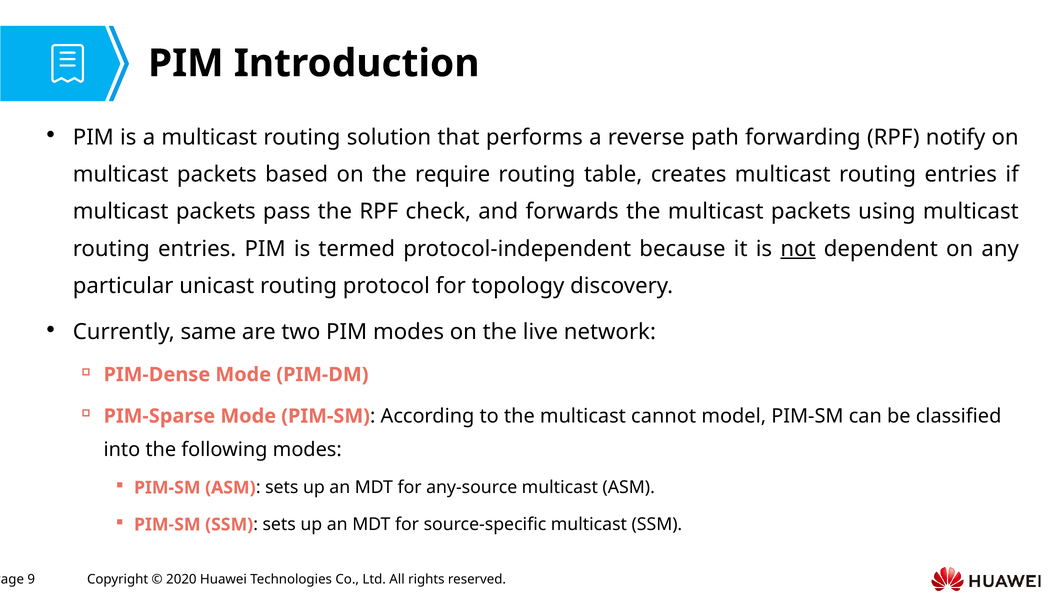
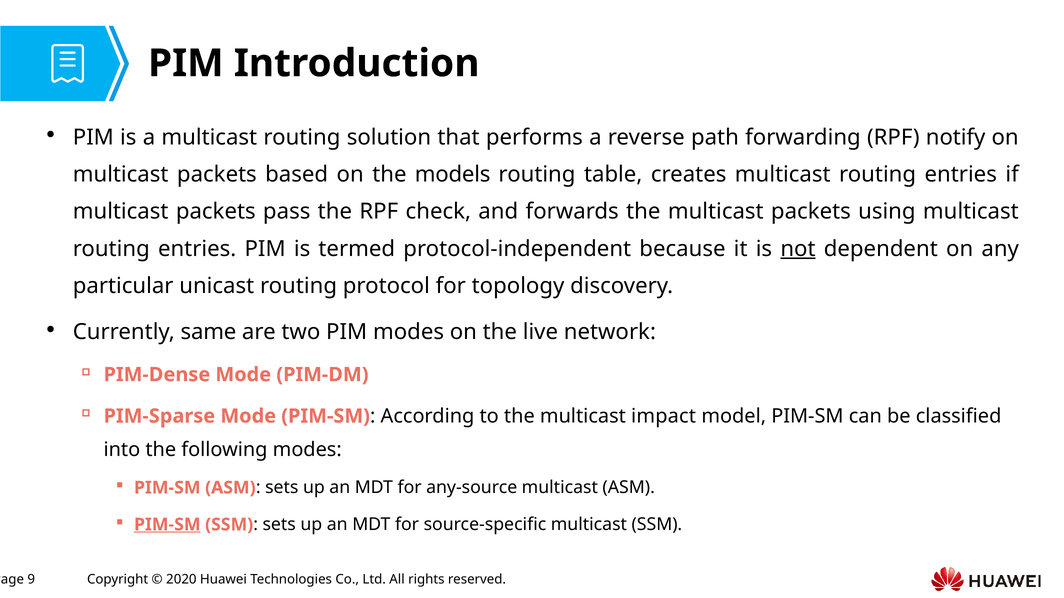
require: require -> models
cannot: cannot -> impact
PIM-SM at (167, 525) underline: none -> present
